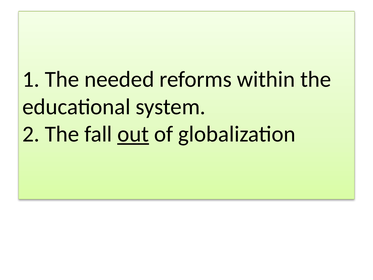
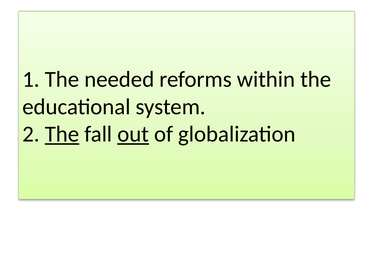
The at (62, 134) underline: none -> present
